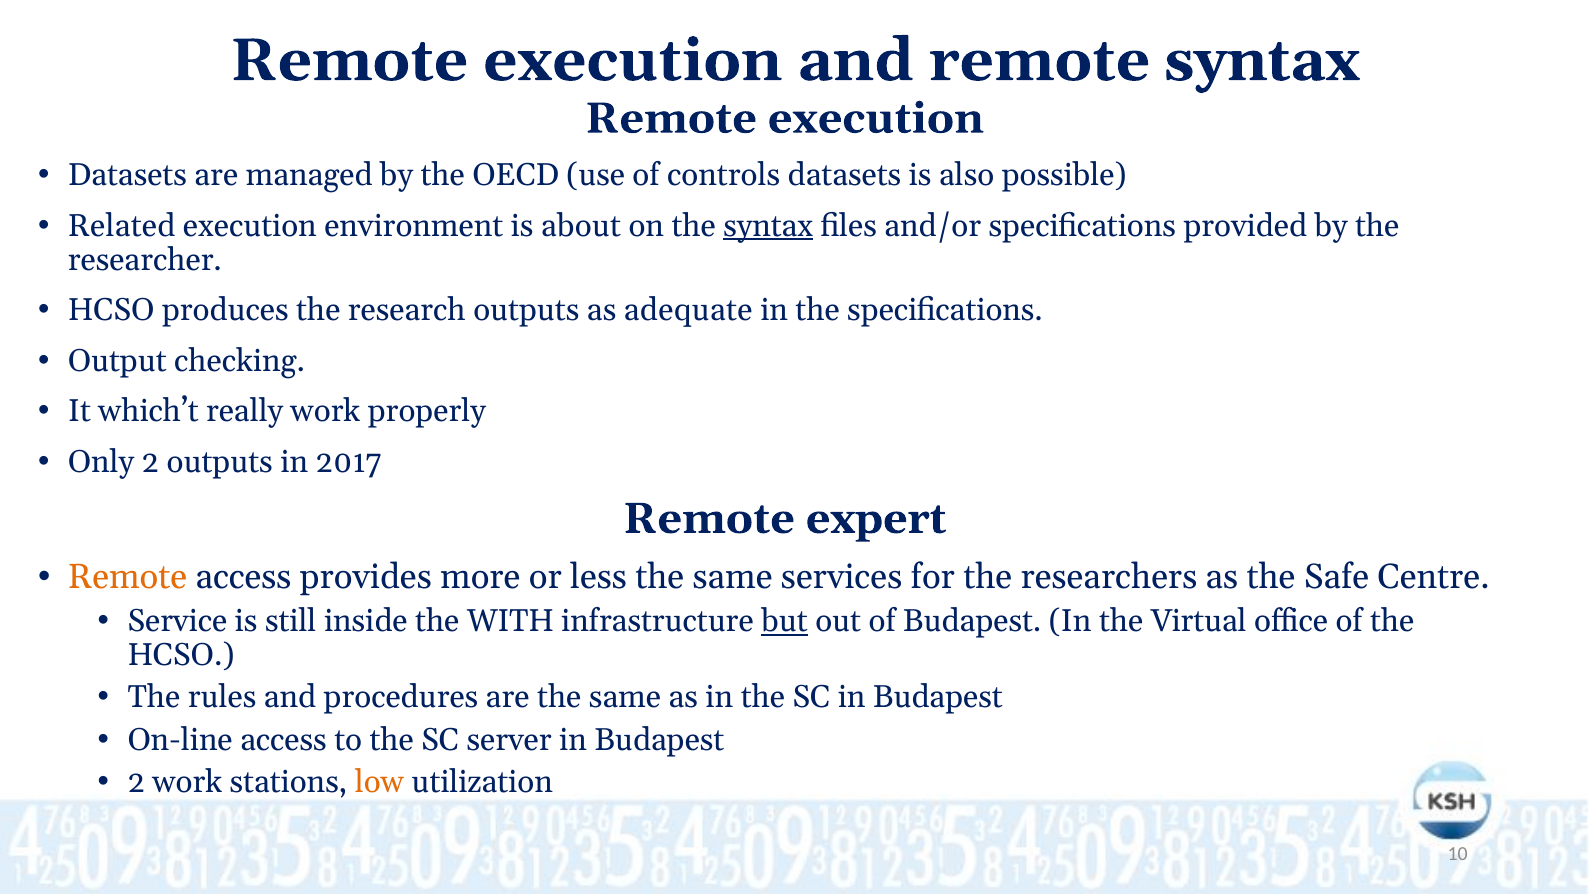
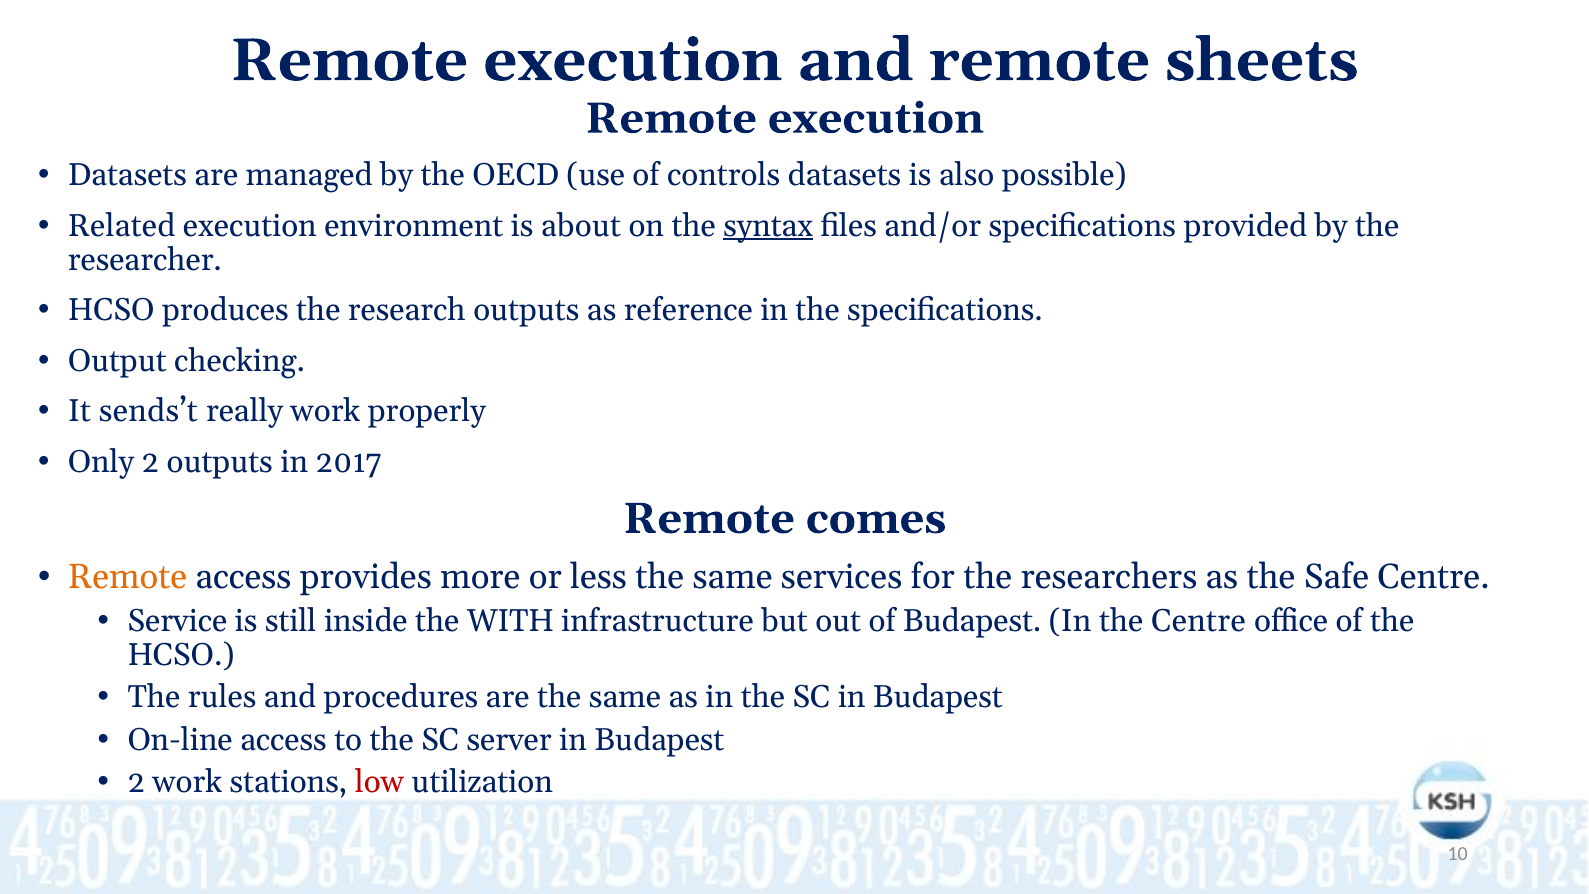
remote syntax: syntax -> sheets
adequate: adequate -> reference
which’t: which’t -> sends’t
expert: expert -> comes
but underline: present -> none
the Virtual: Virtual -> Centre
low colour: orange -> red
